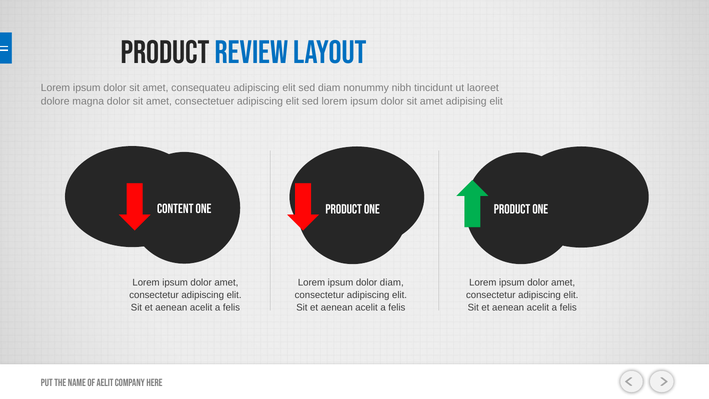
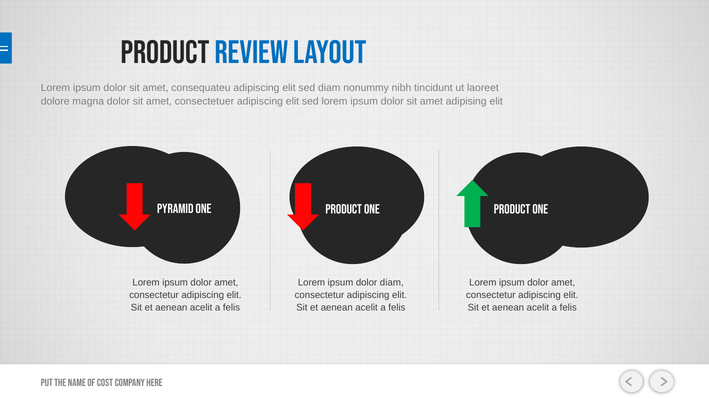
CONTENT: CONTENT -> PYRAMID
AELIT: AELIT -> COST
